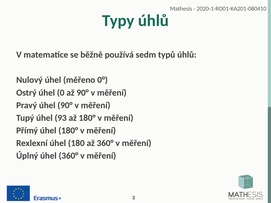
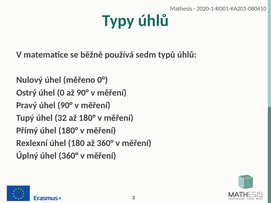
93: 93 -> 32
